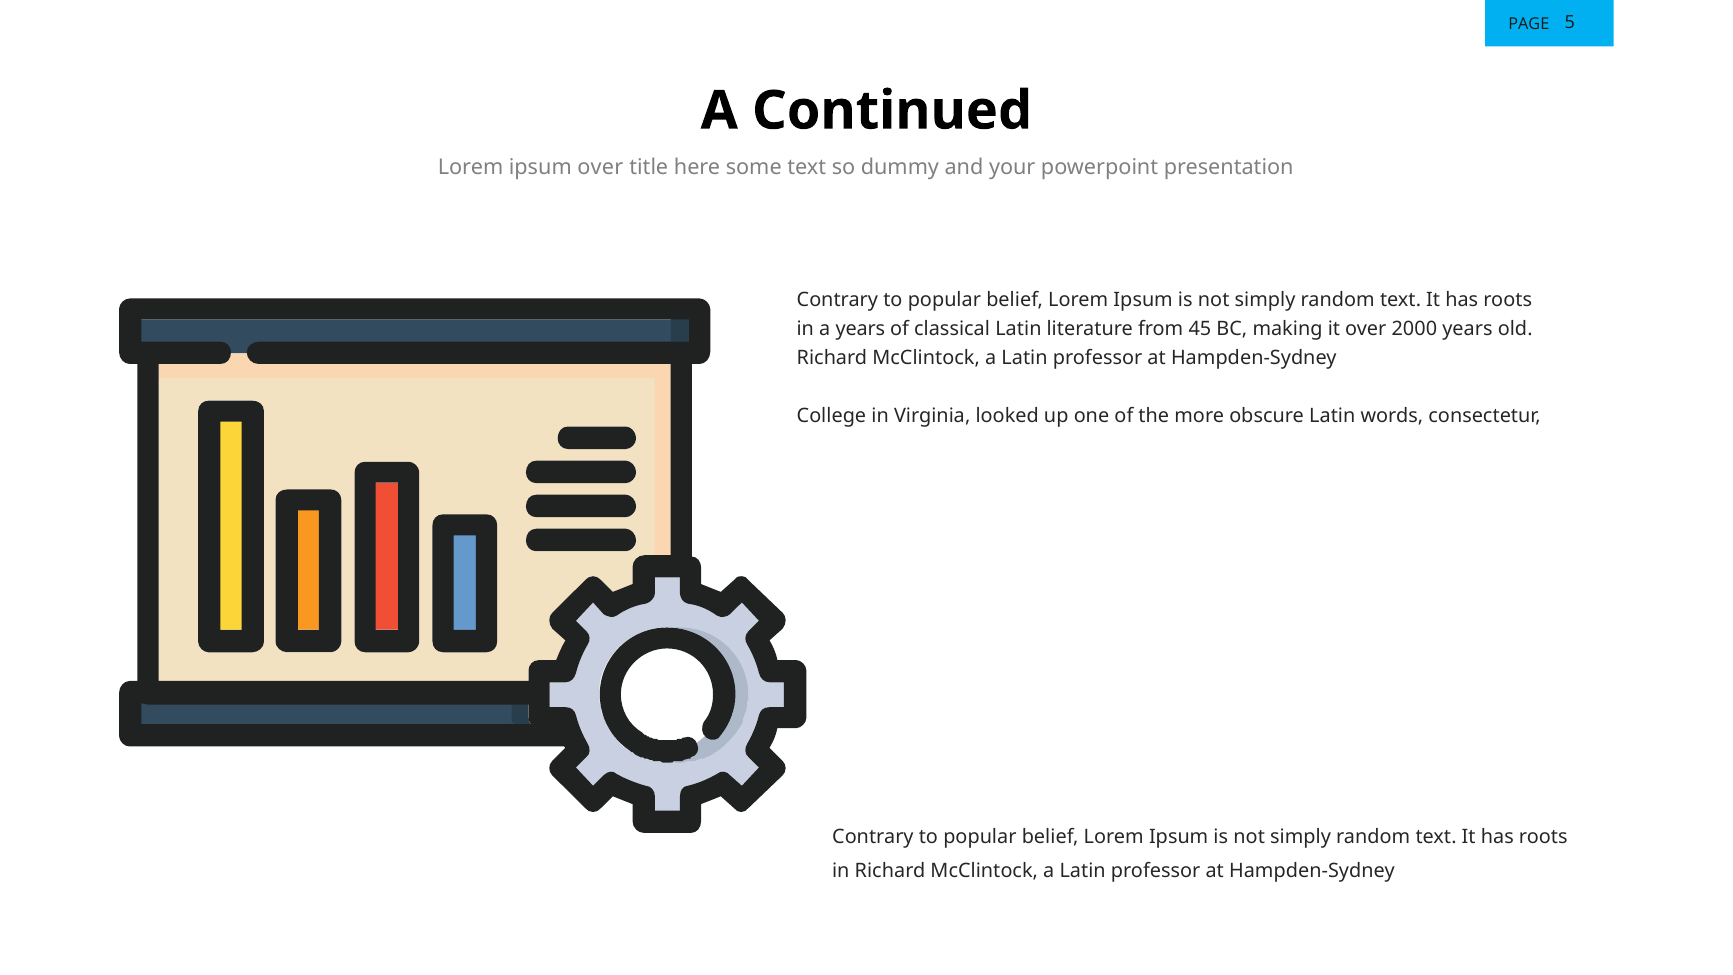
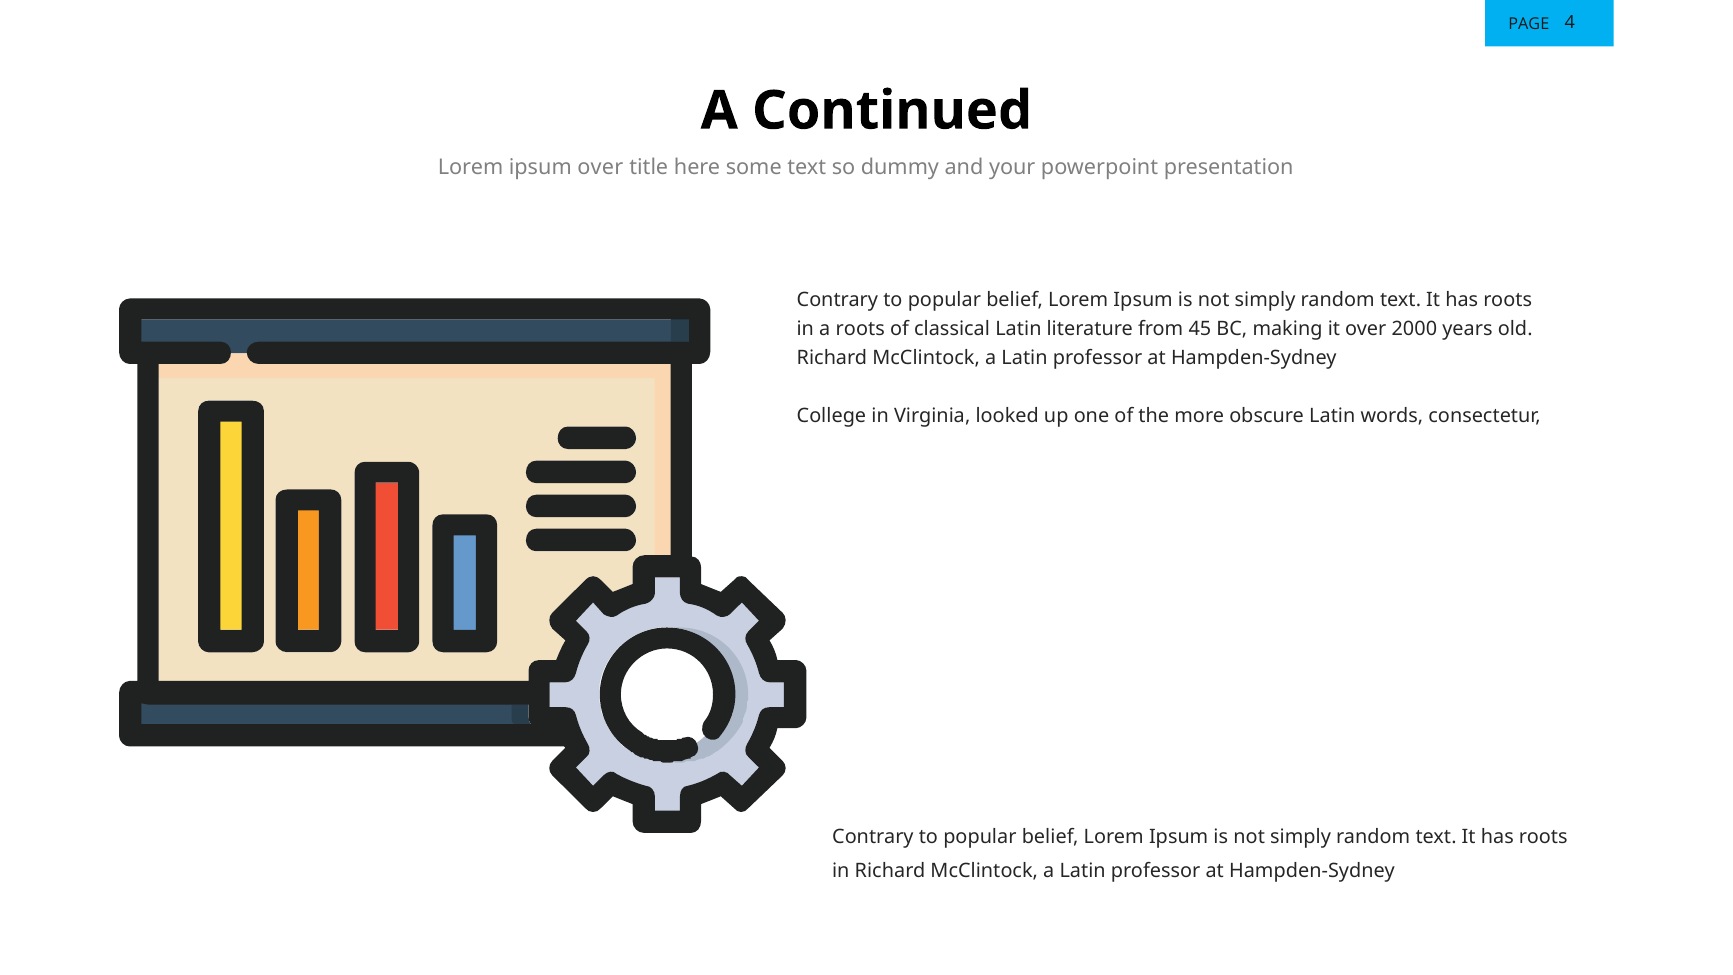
5: 5 -> 4
a years: years -> roots
